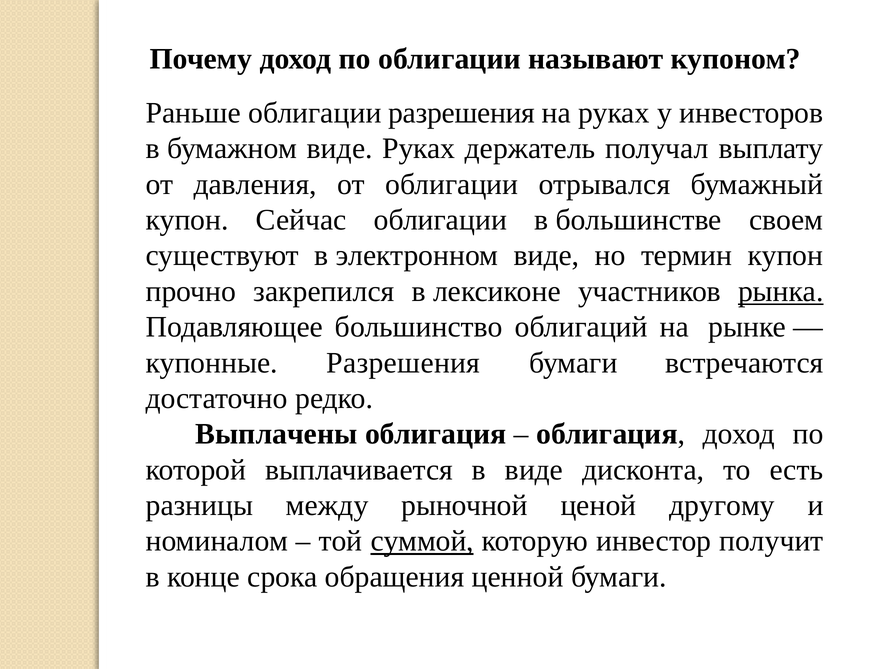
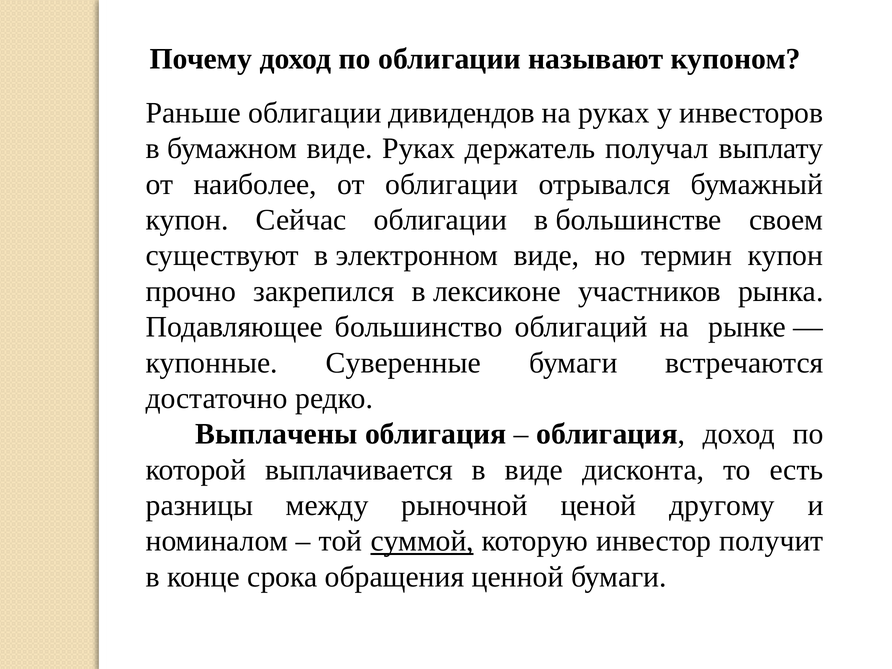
облигации разрешения: разрешения -> дивидендов
давления: давления -> наиболее
рынка underline: present -> none
купонные Разрешения: Разрешения -> Суверенные
